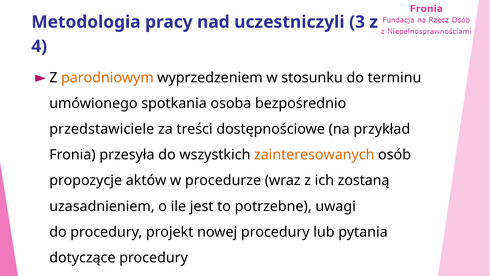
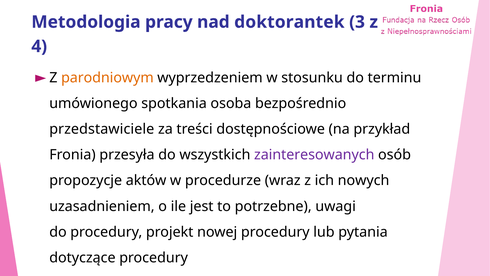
uczestniczyli: uczestniczyli -> doktorantek
zainteresowanych colour: orange -> purple
zostaną: zostaną -> nowych
